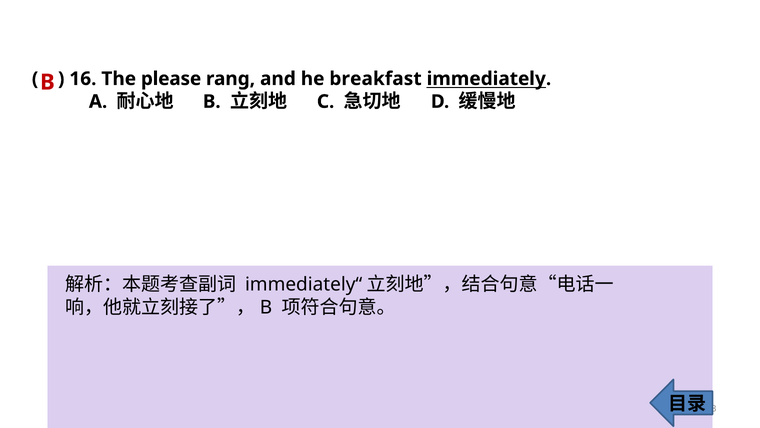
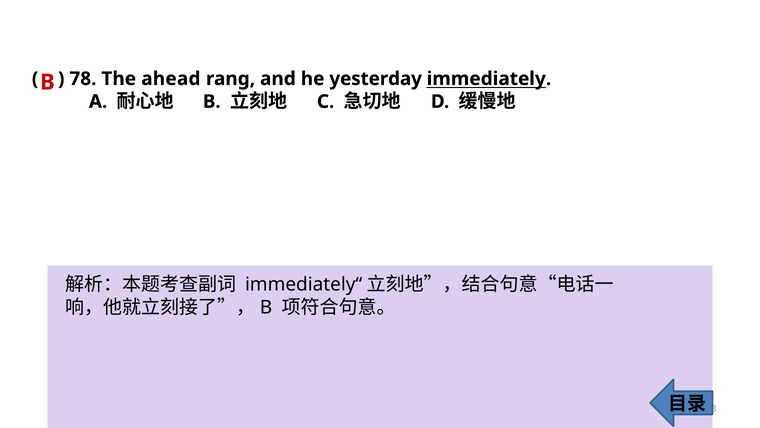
16: 16 -> 78
please: please -> ahead
breakfast: breakfast -> yesterday
